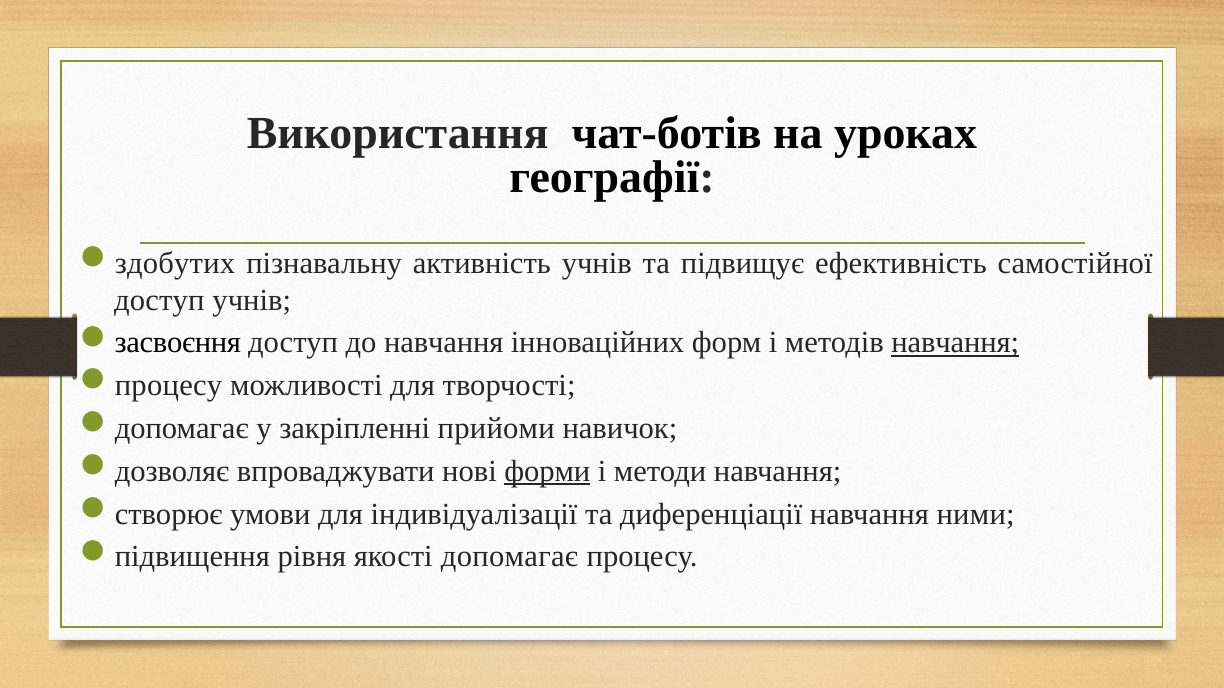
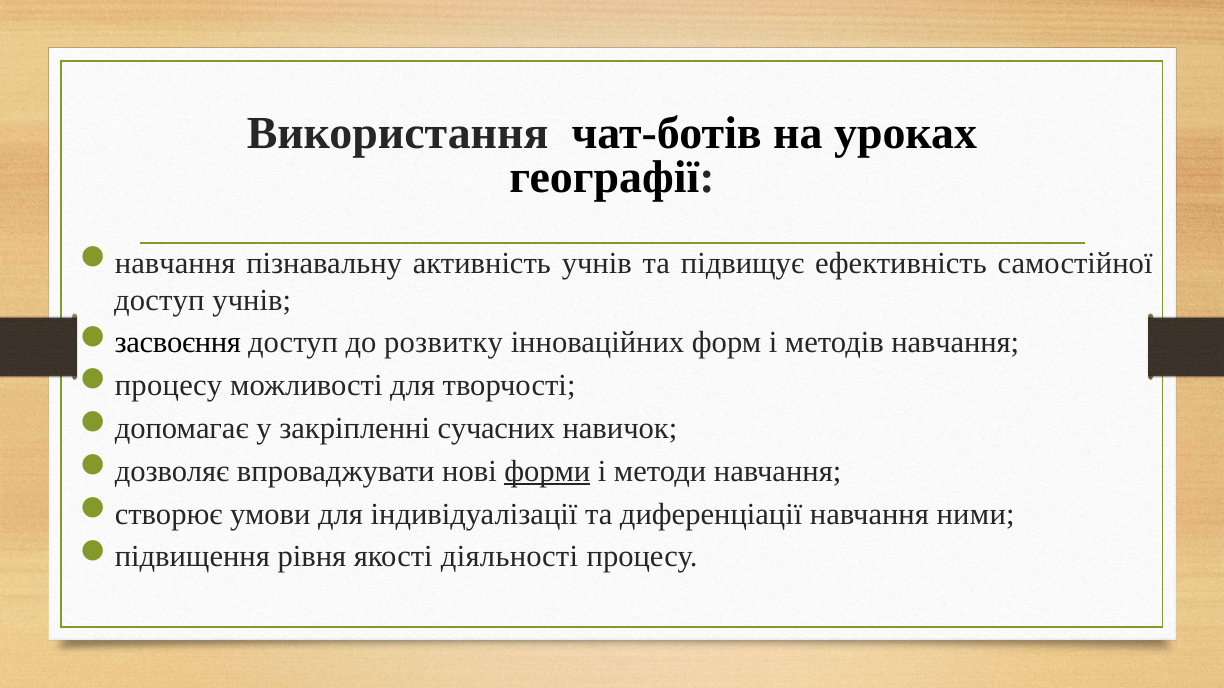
здобутих at (175, 264): здобутих -> навчання
до навчання: навчання -> розвитку
навчання at (955, 343) underline: present -> none
прийоми: прийоми -> сучасних
якості допомагає: допомагає -> діяльності
